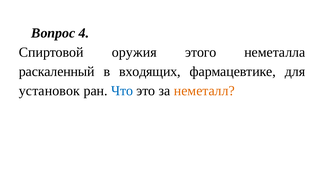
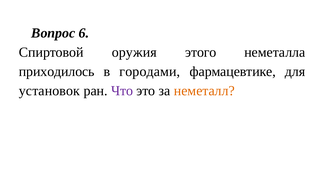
4: 4 -> 6
раскаленный: раскаленный -> приходилось
входящих: входящих -> городами
Что colour: blue -> purple
